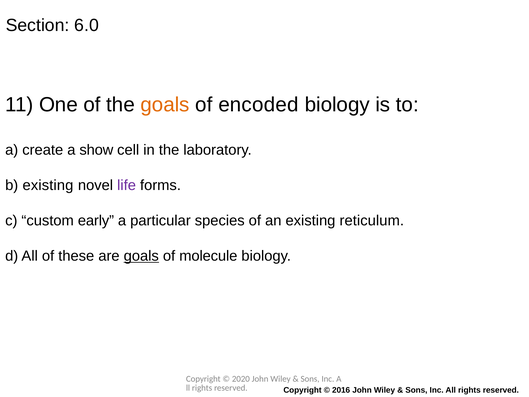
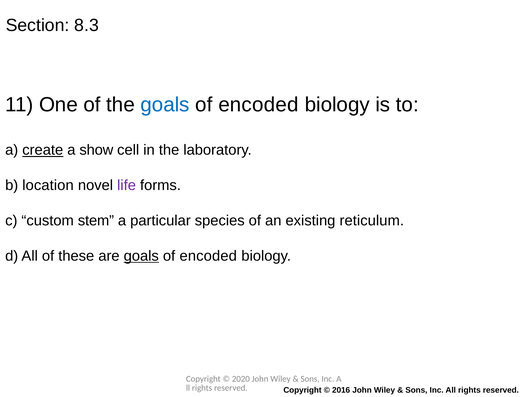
6.0: 6.0 -> 8.3
goals at (165, 105) colour: orange -> blue
create underline: none -> present
b existing: existing -> location
early: early -> stem
molecule at (208, 256): molecule -> encoded
